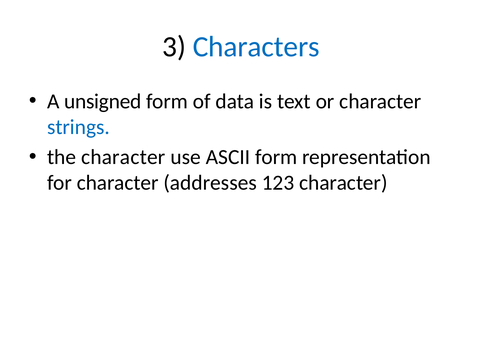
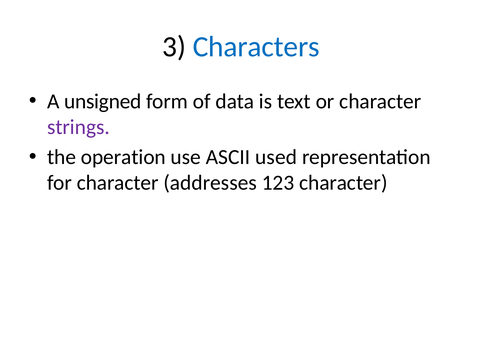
strings colour: blue -> purple
the character: character -> operation
ASCII form: form -> used
